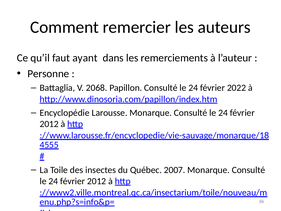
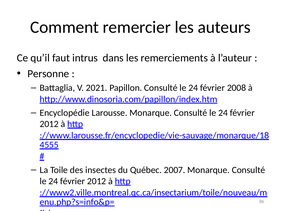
ayant: ayant -> intrus
2068: 2068 -> 2021
2022: 2022 -> 2008
